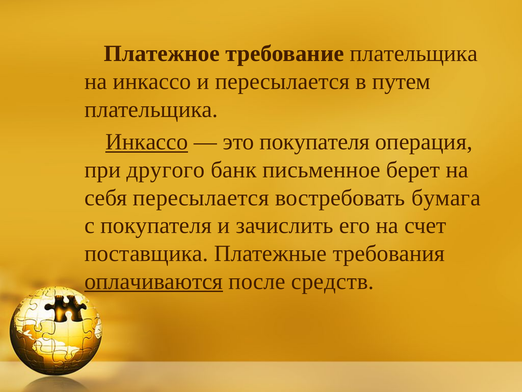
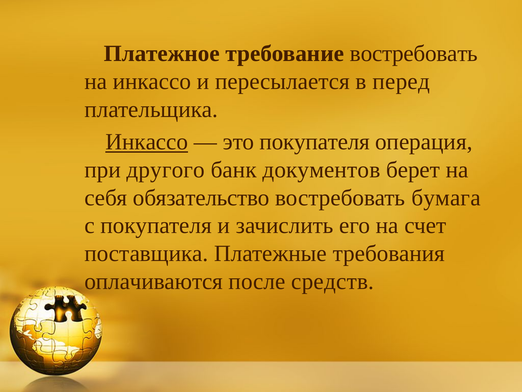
требование плательщика: плательщика -> востребовать
путем: путем -> перед
письменное: письменное -> документов
себя пересылается: пересылается -> обязательство
оплачиваются underline: present -> none
